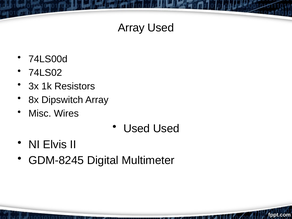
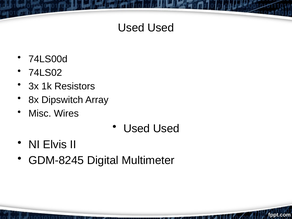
Array at (131, 28): Array -> Used
